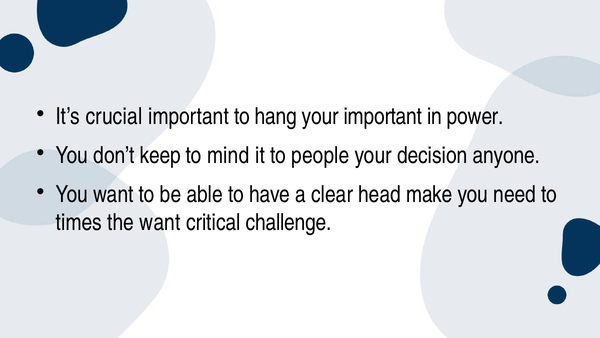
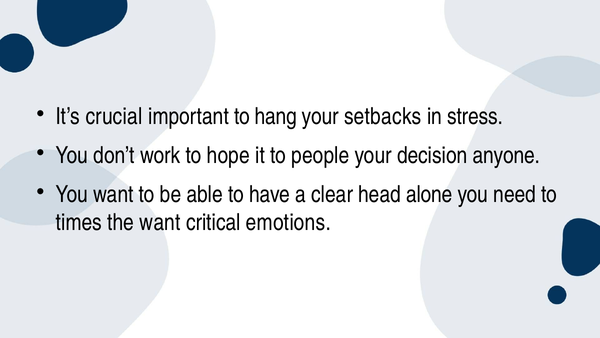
your important: important -> setbacks
power: power -> stress
keep: keep -> work
mind: mind -> hope
make: make -> alone
challenge: challenge -> emotions
